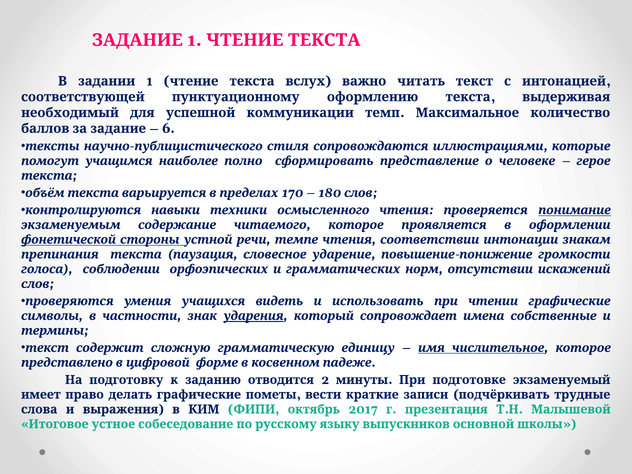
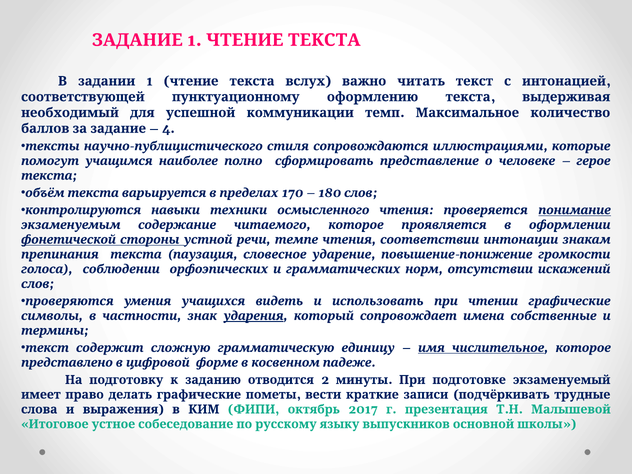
6: 6 -> 4
